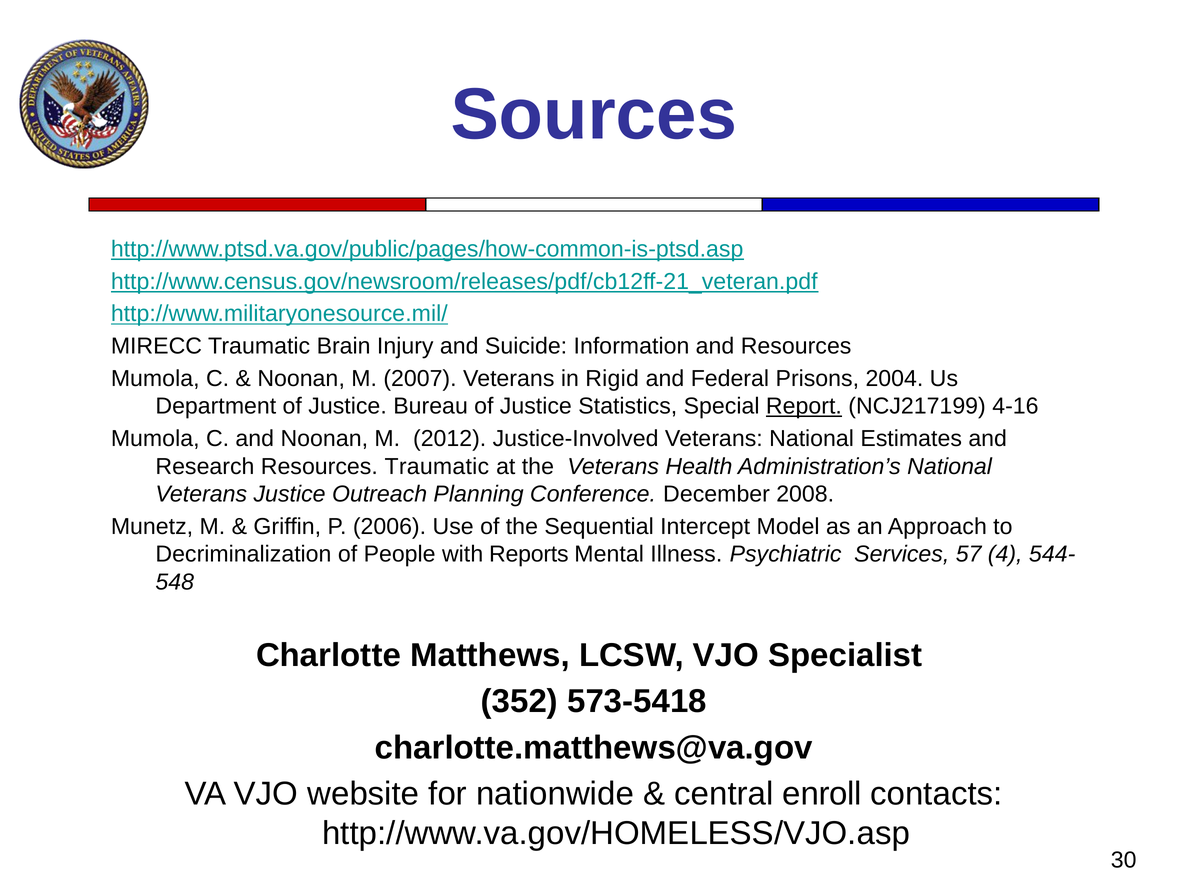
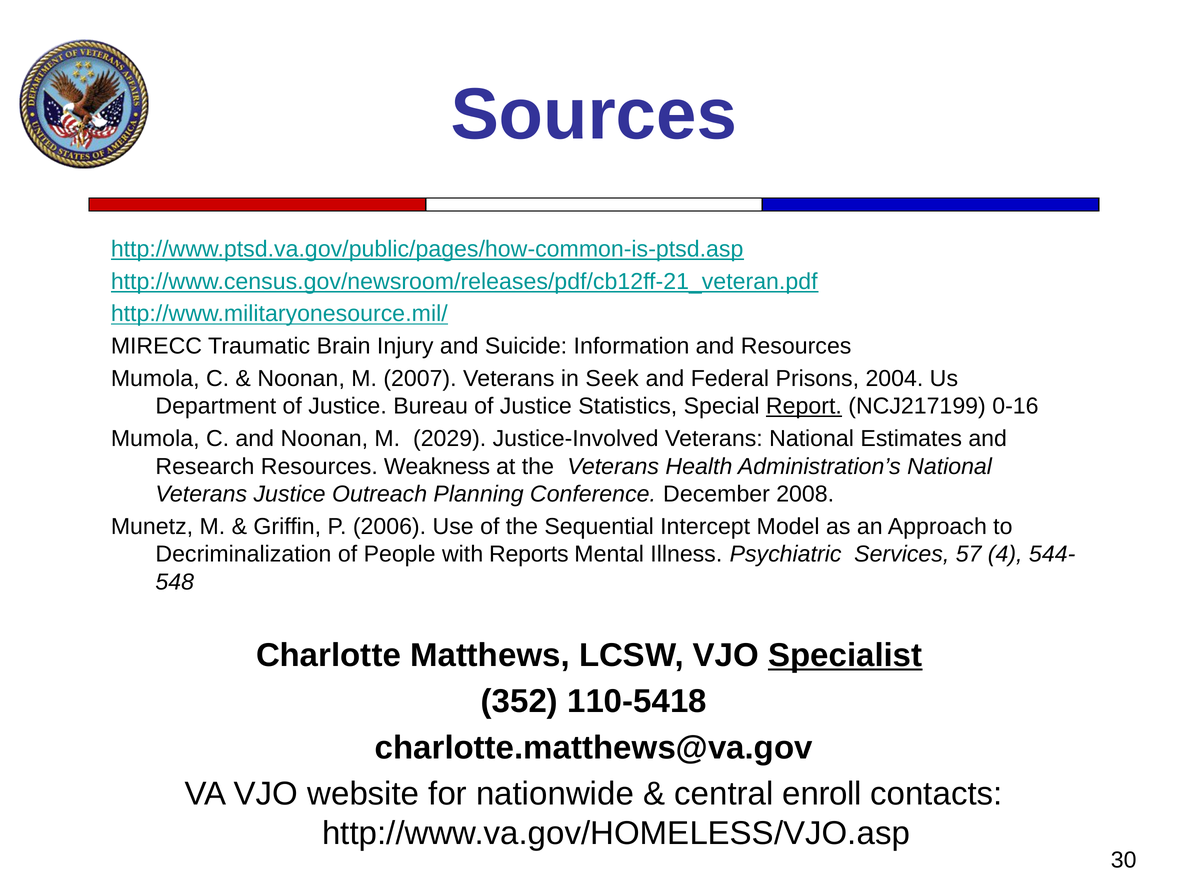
Rigid: Rigid -> Seek
4-16: 4-16 -> 0-16
2012: 2012 -> 2029
Resources Traumatic: Traumatic -> Weakness
Specialist underline: none -> present
573-5418: 573-5418 -> 110-5418
